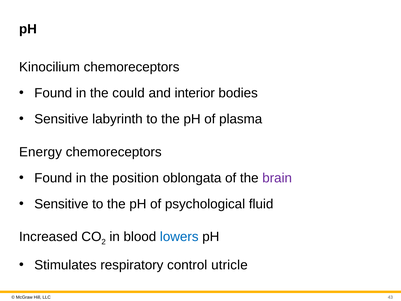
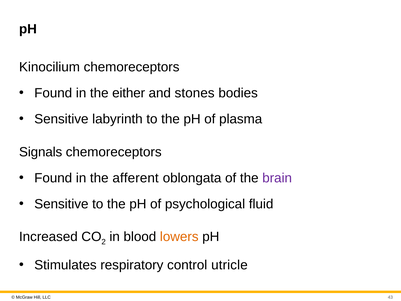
could: could -> either
interior: interior -> stones
Energy: Energy -> Signals
position: position -> afferent
lowers colour: blue -> orange
